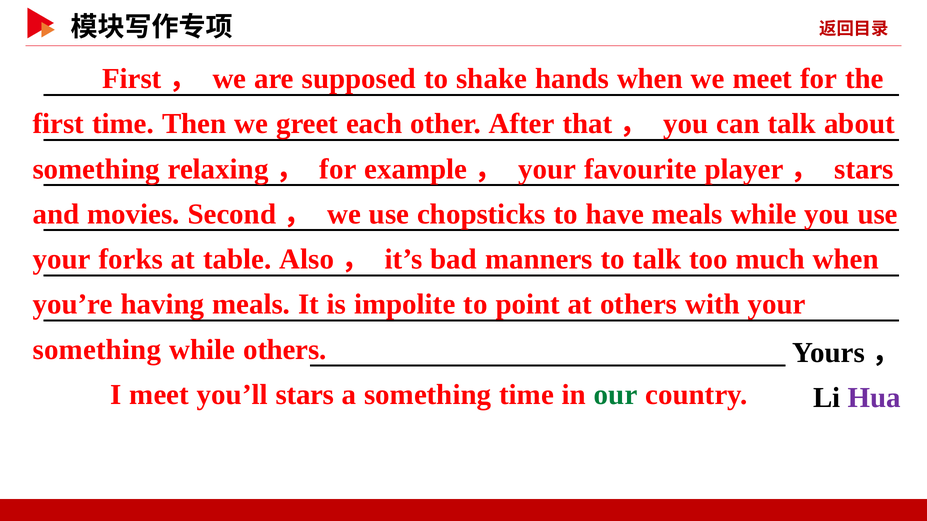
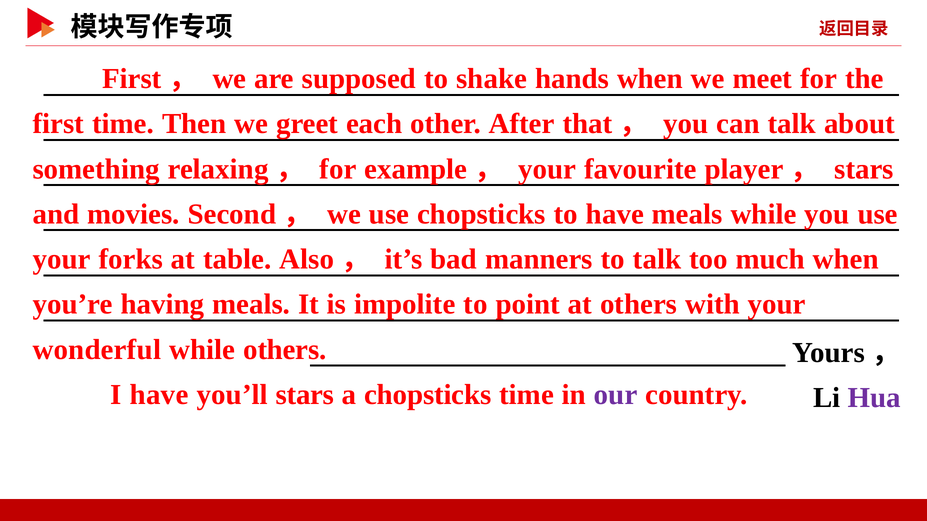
something at (97, 350): something -> wonderful
I meet: meet -> have
a something: something -> chopsticks
our colour: green -> purple
